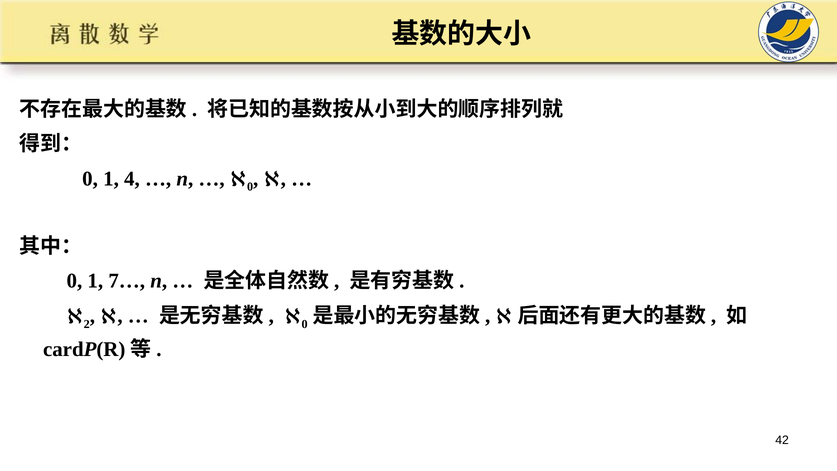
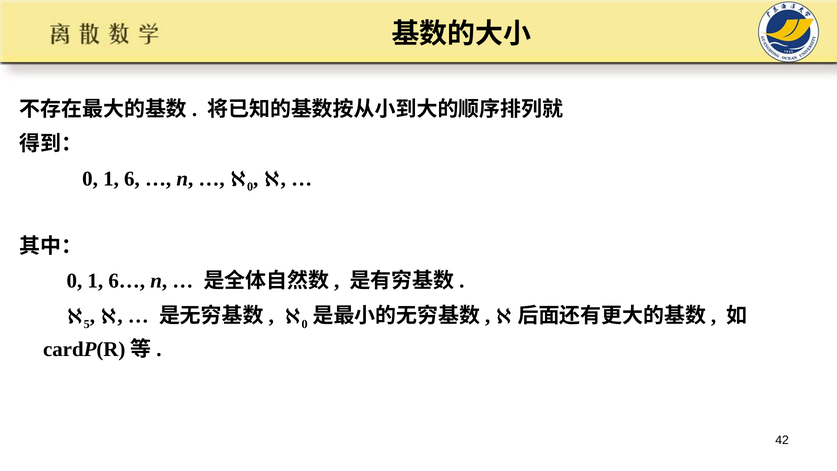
4: 4 -> 6
7…: 7… -> 6…
2: 2 -> 5
